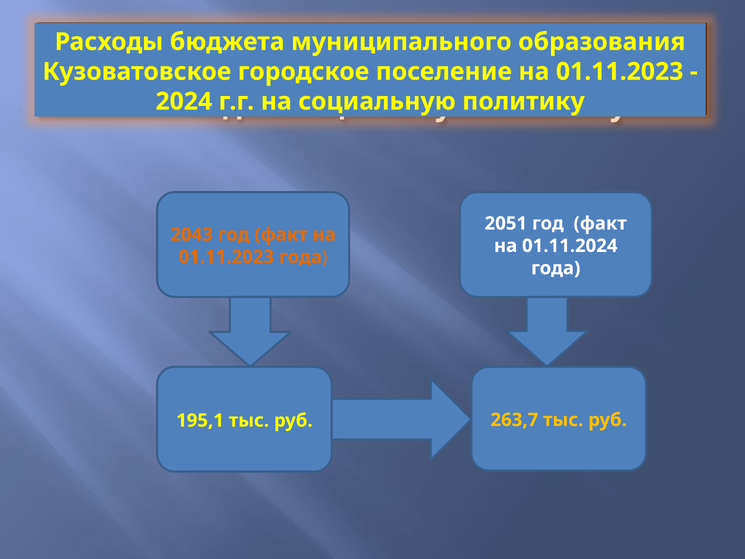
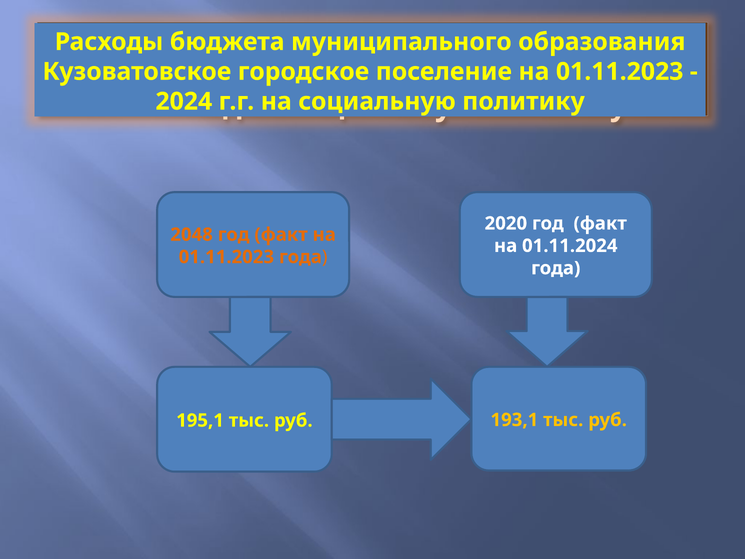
2051: 2051 -> 2020
2043: 2043 -> 2048
263,7: 263,7 -> 193,1
